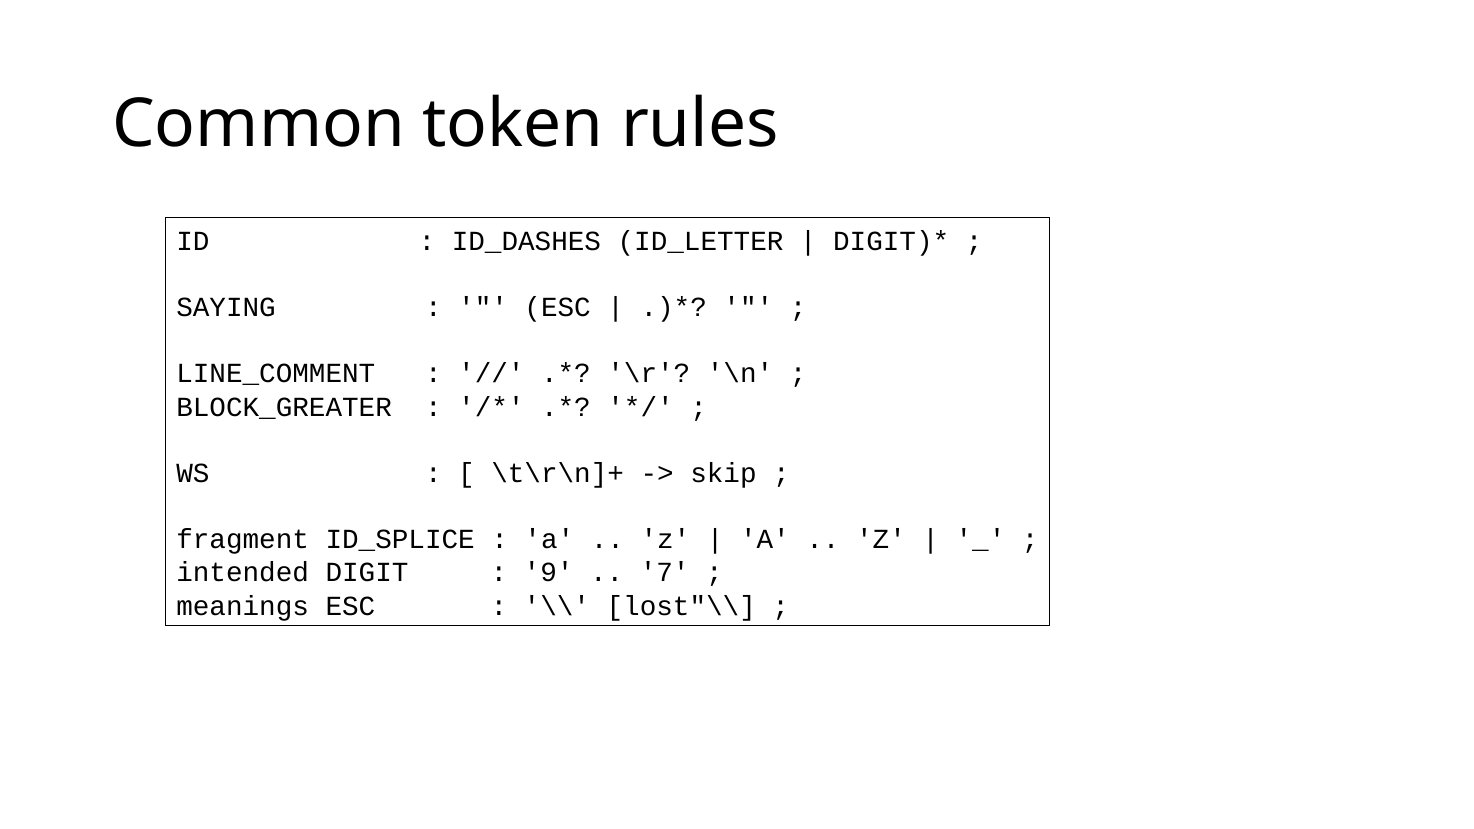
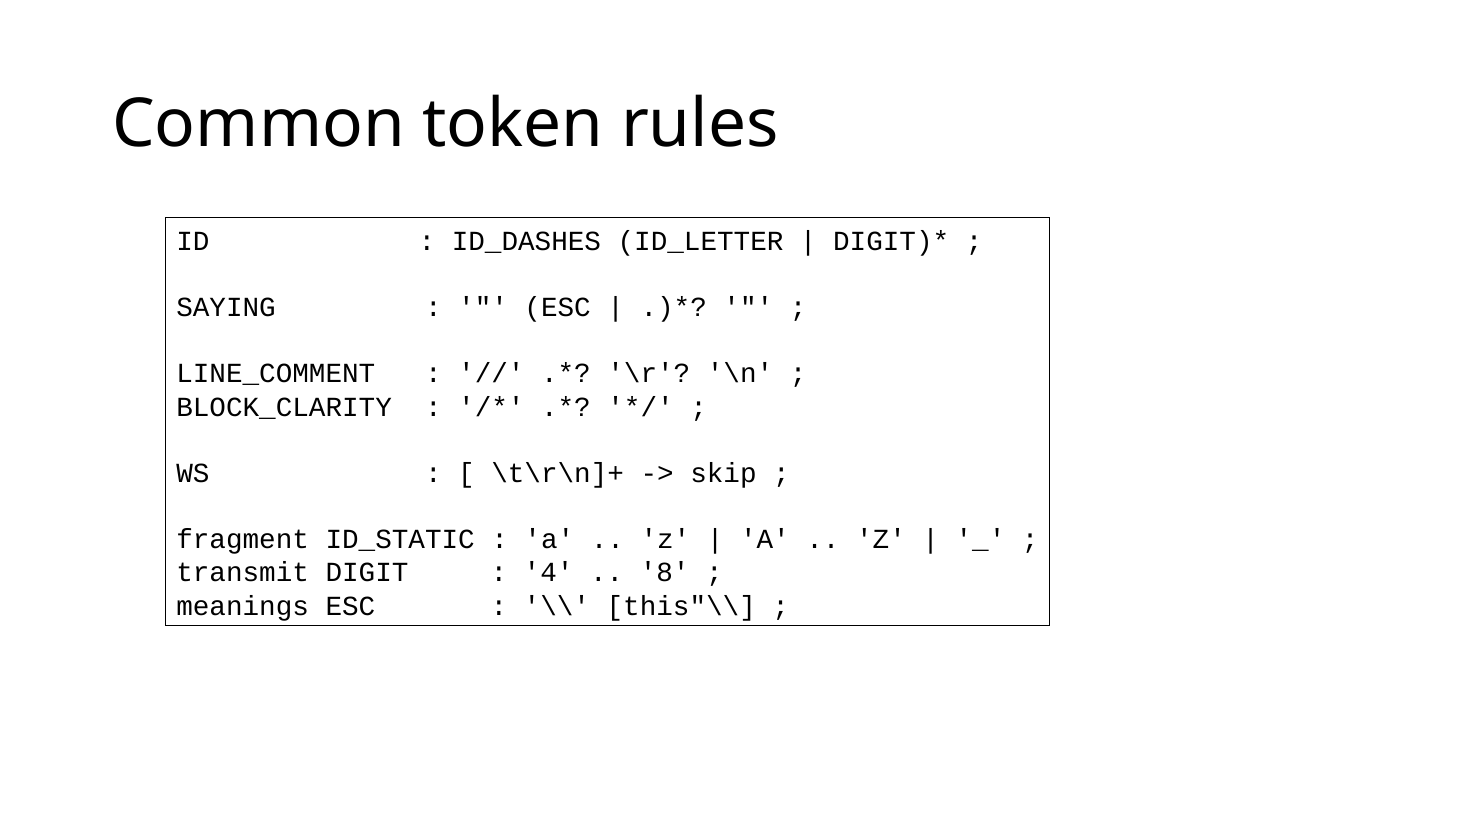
BLOCK_GREATER: BLOCK_GREATER -> BLOCK_CLARITY
ID_SPLICE: ID_SPLICE -> ID_STATIC
intended: intended -> transmit
9: 9 -> 4
7: 7 -> 8
lost"\\: lost"\\ -> this"\\
